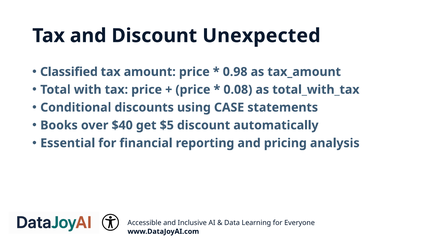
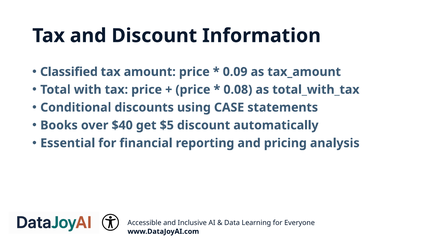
Unexpected: Unexpected -> Information
0.98: 0.98 -> 0.09
